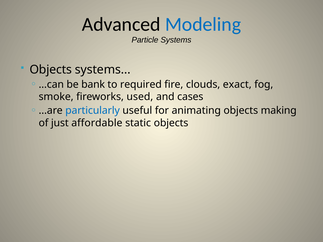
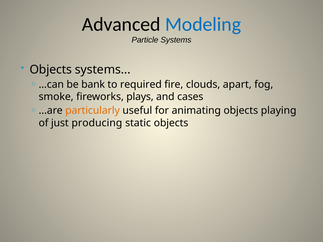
exact: exact -> apart
used: used -> plays
particularly colour: blue -> orange
making: making -> playing
affordable: affordable -> producing
